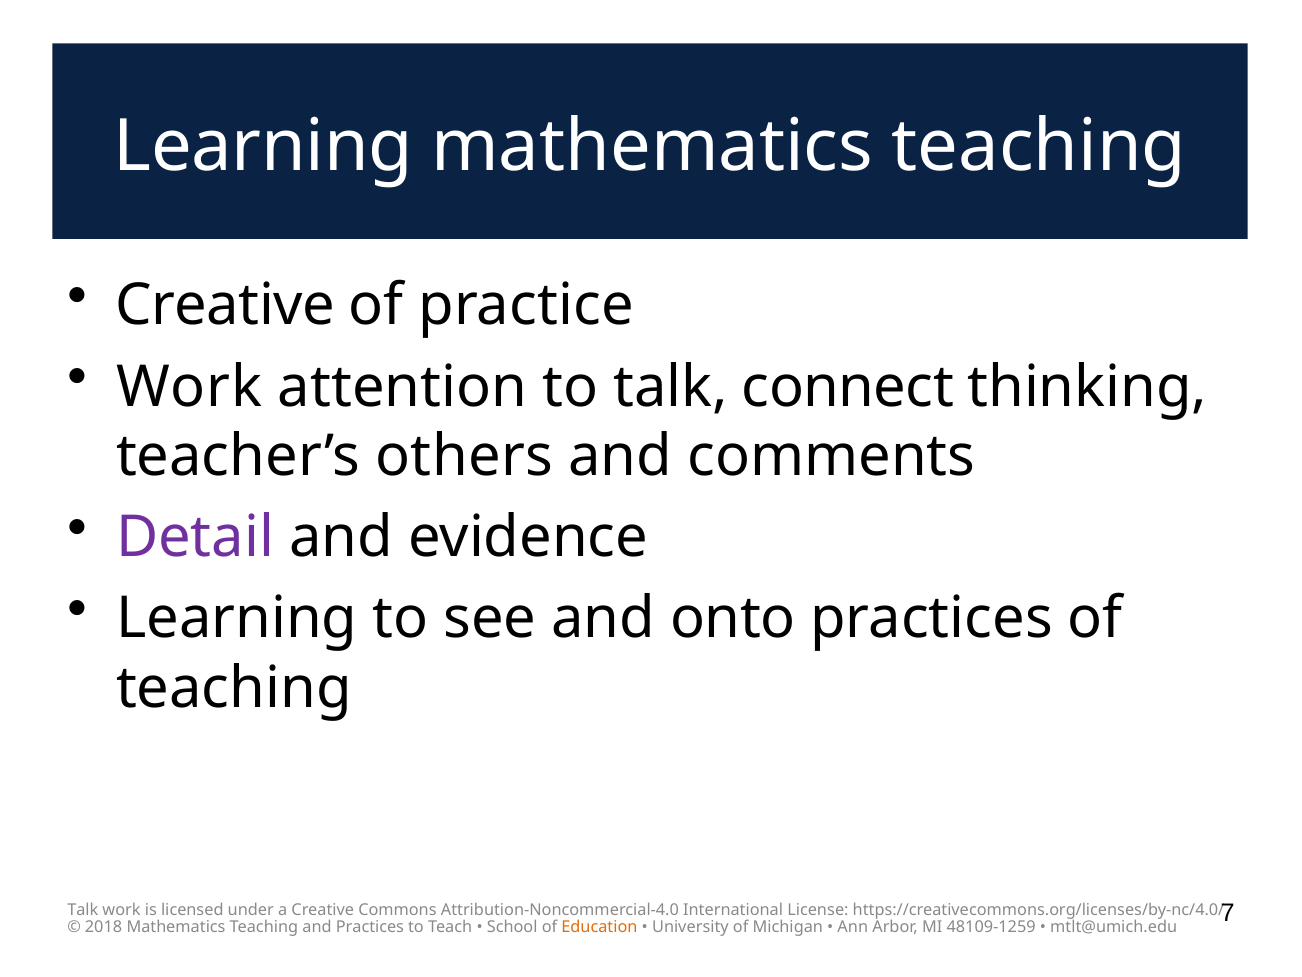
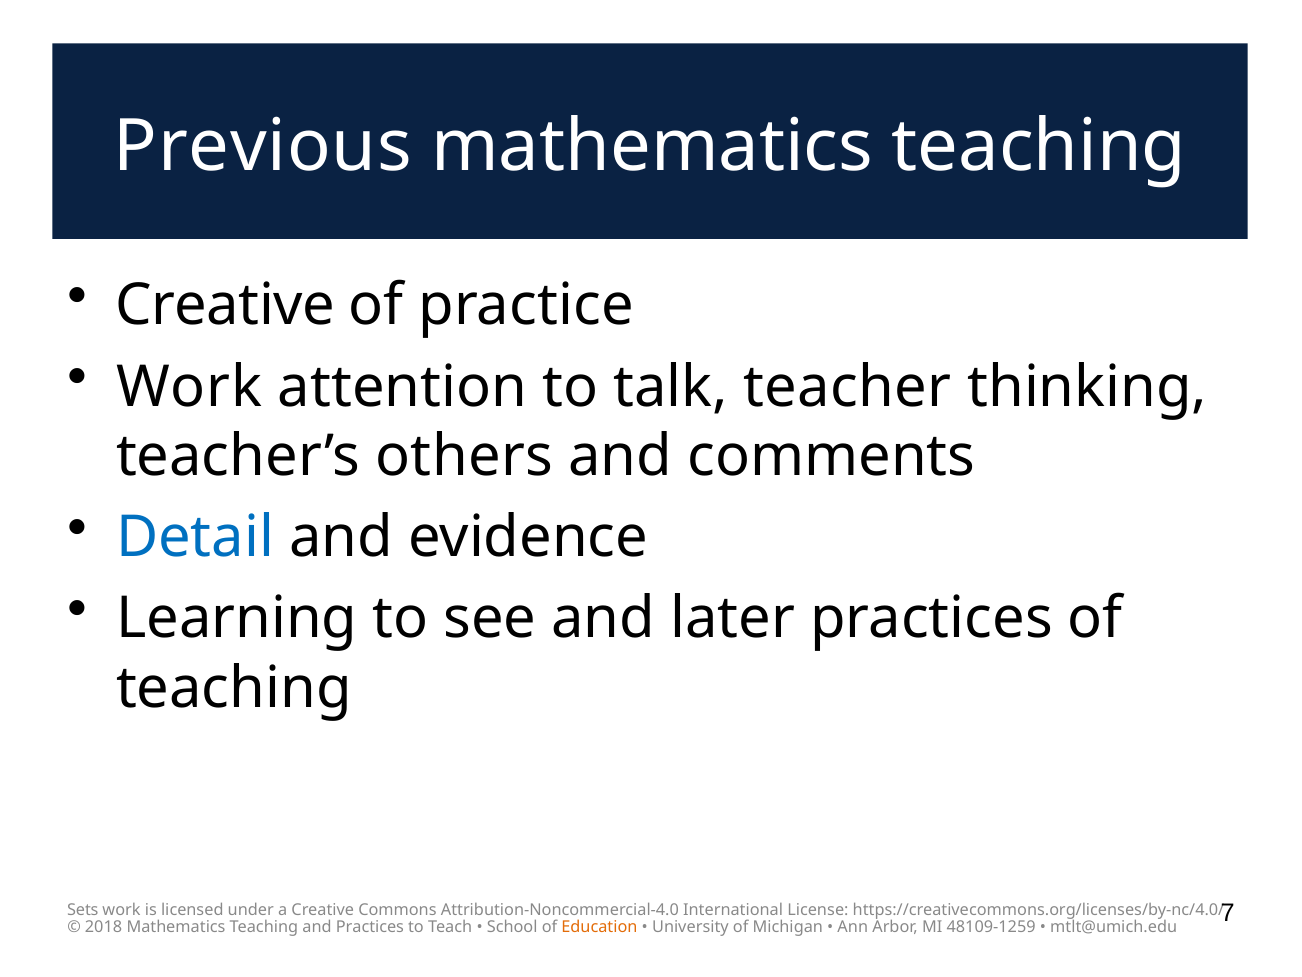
Learning at (263, 146): Learning -> Previous
connect: connect -> teacher
Detail colour: purple -> blue
onto: onto -> later
Talk at (83, 910): Talk -> Sets
